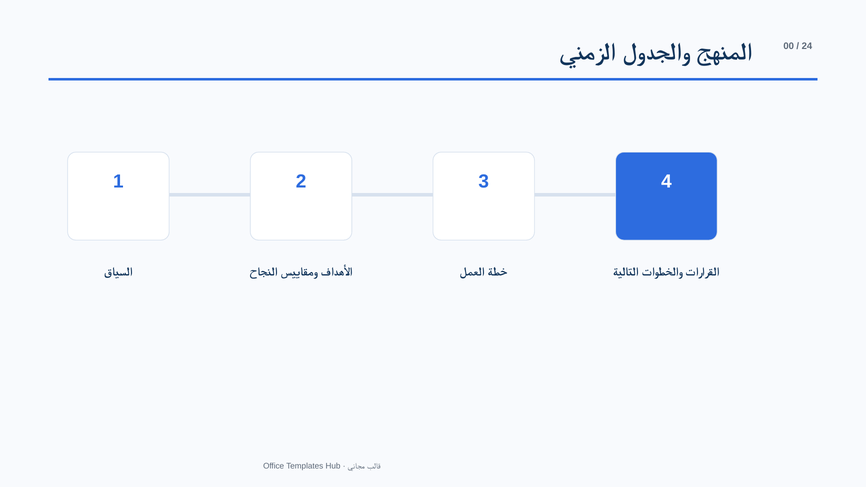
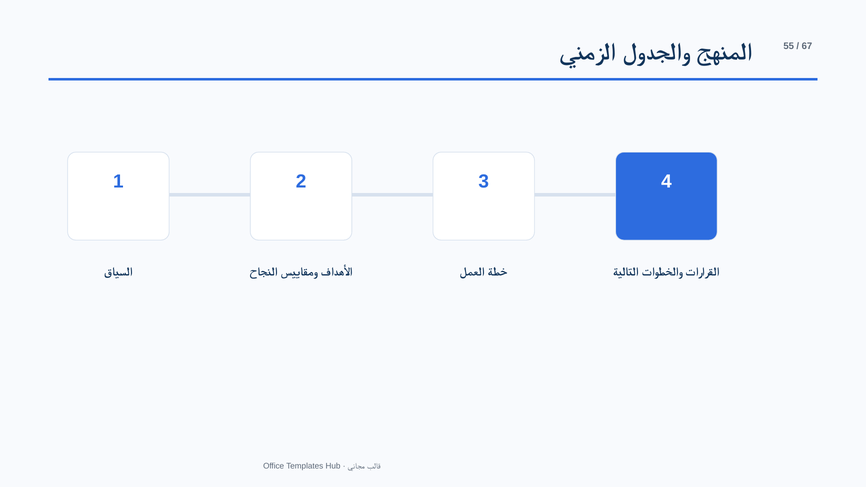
00: 00 -> 55
24: 24 -> 67
